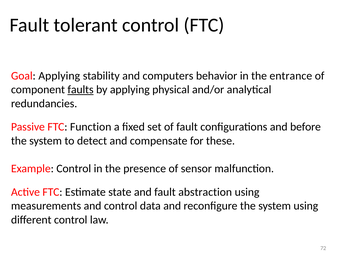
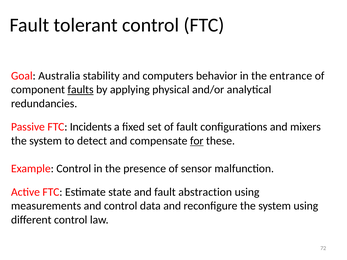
Goal Applying: Applying -> Australia
Function: Function -> Incidents
before: before -> mixers
for underline: none -> present
